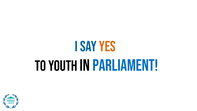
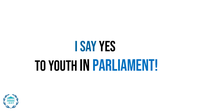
Yes colour: orange -> black
